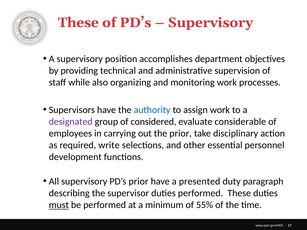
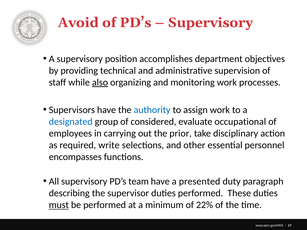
These at (78, 23): These -> Avoid
also underline: none -> present
designated colour: purple -> blue
considerable: considerable -> occupational
development: development -> encompasses
PD’s prior: prior -> team
55%: 55% -> 22%
